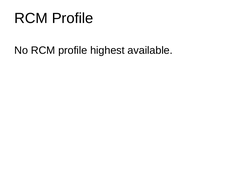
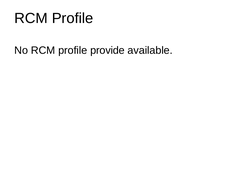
highest: highest -> provide
